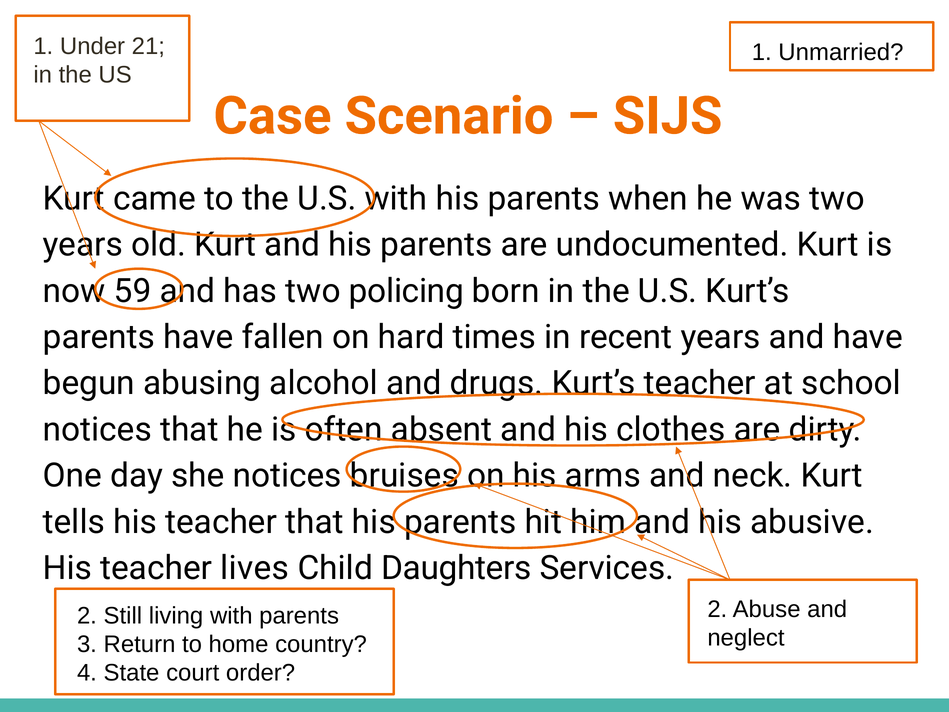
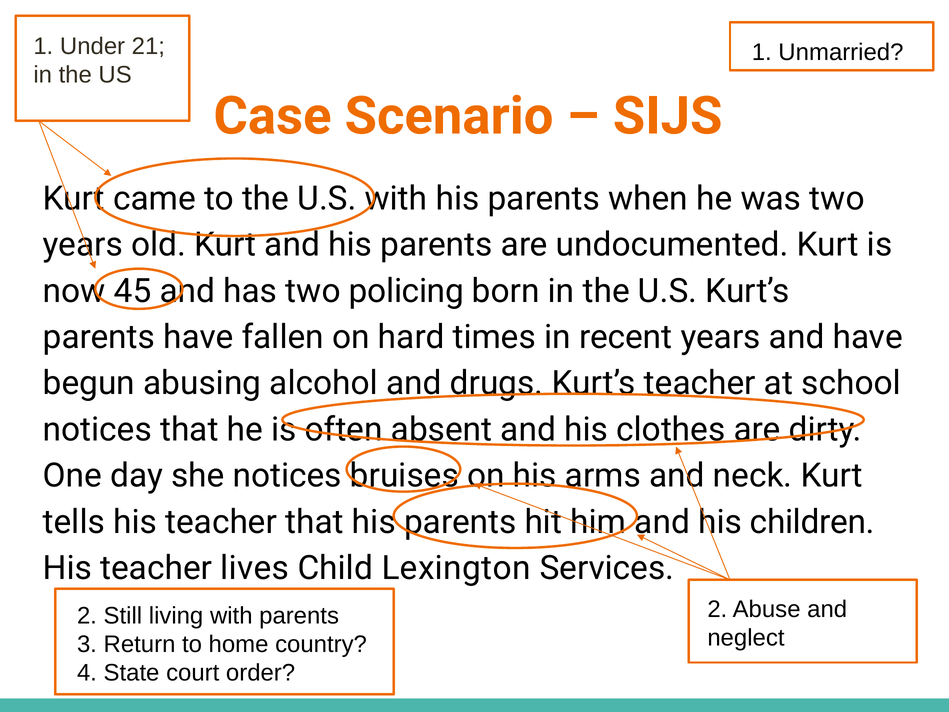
59: 59 -> 45
abusive: abusive -> children
Daughters: Daughters -> Lexington
